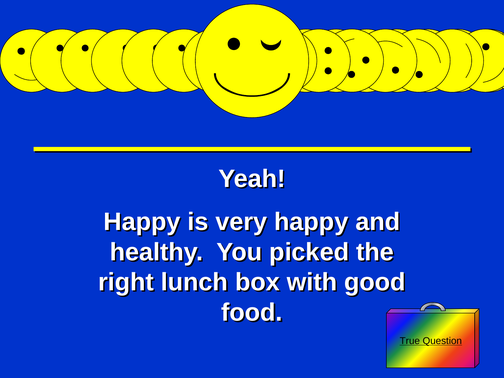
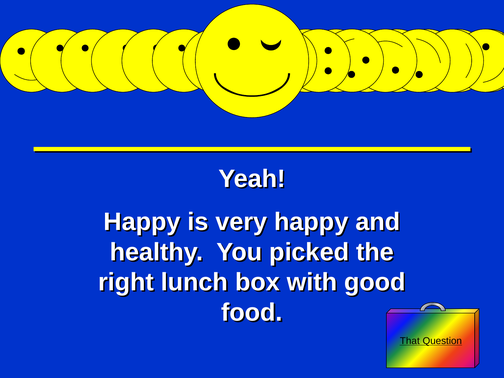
True: True -> That
